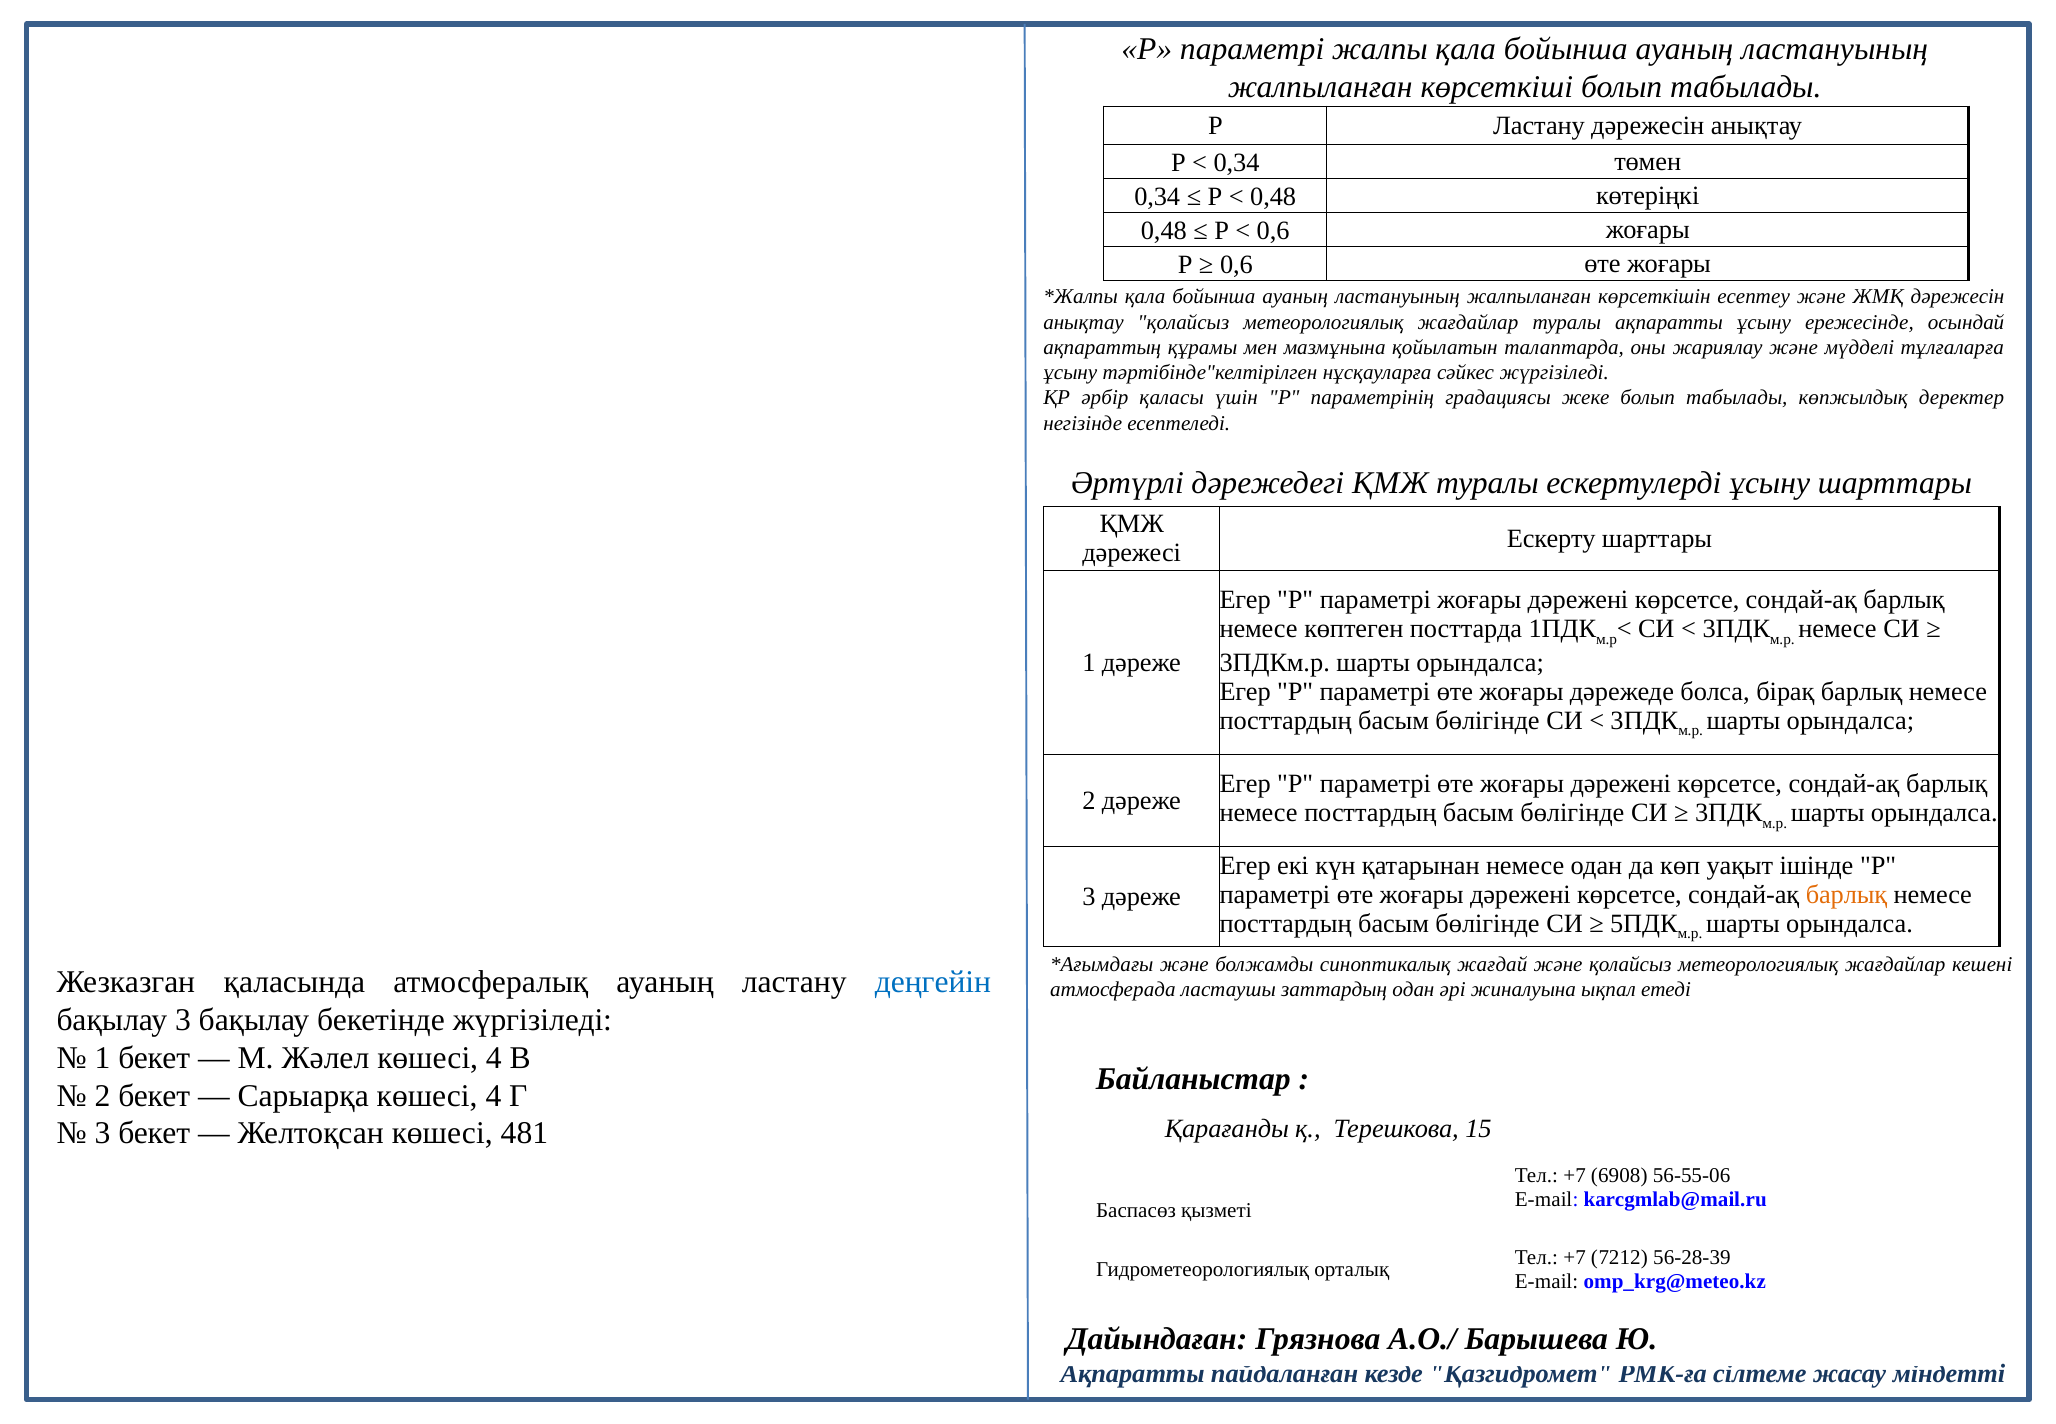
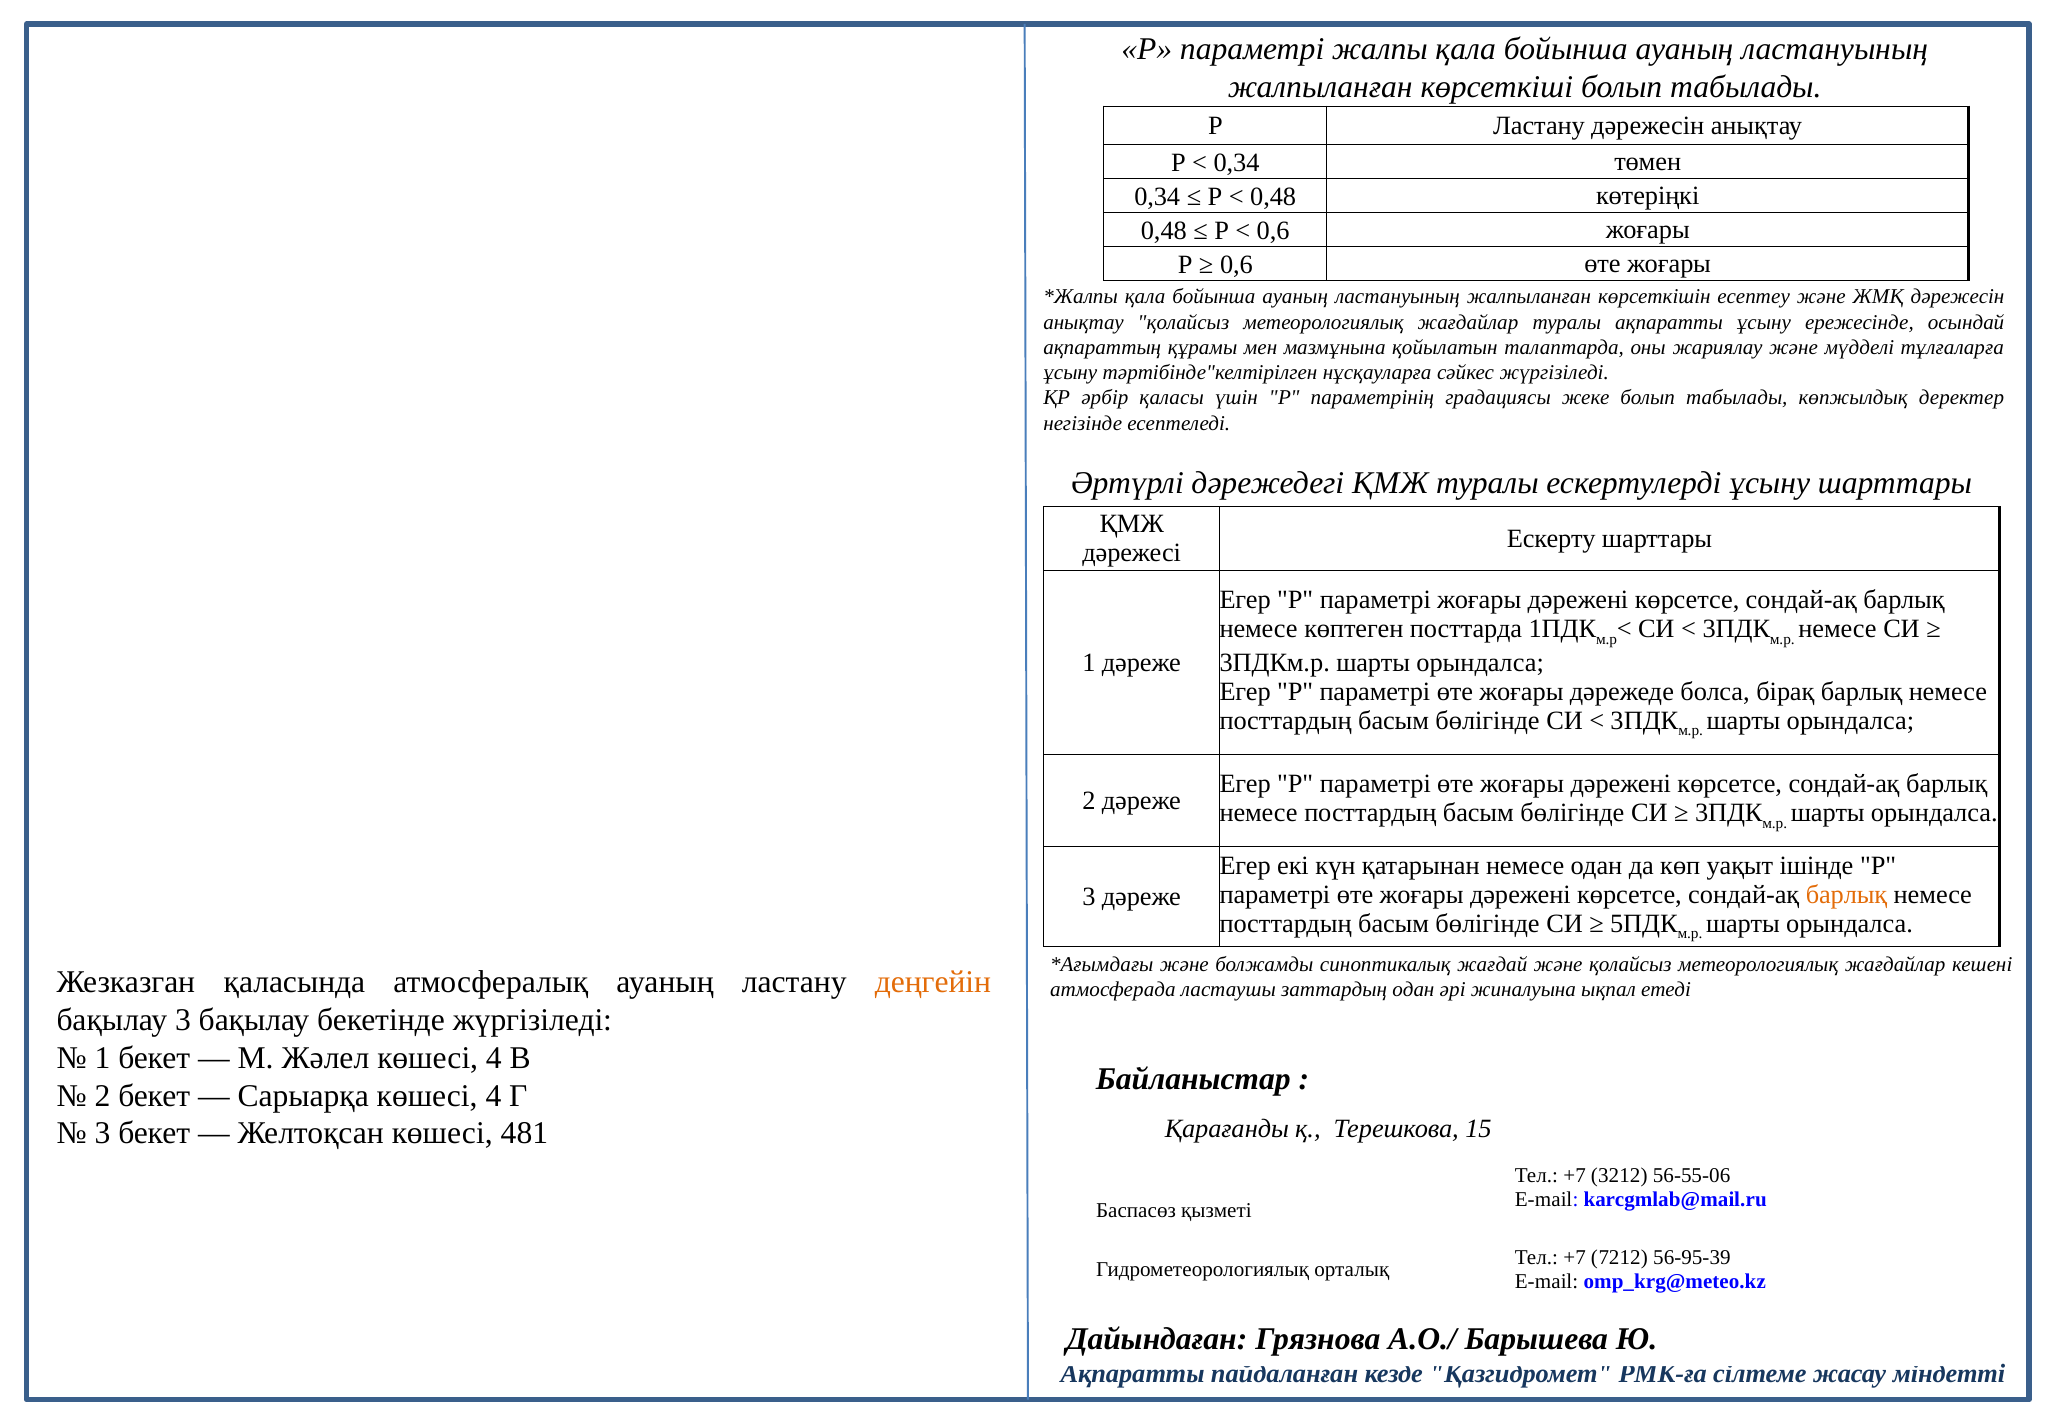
деңгейін colour: blue -> orange
6908: 6908 -> 3212
56-28-39: 56-28-39 -> 56-95-39
